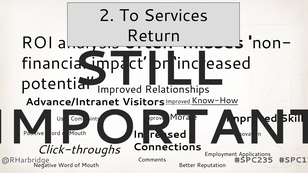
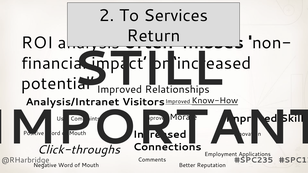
Advance/Intranet: Advance/Intranet -> Analysis/Intranet
